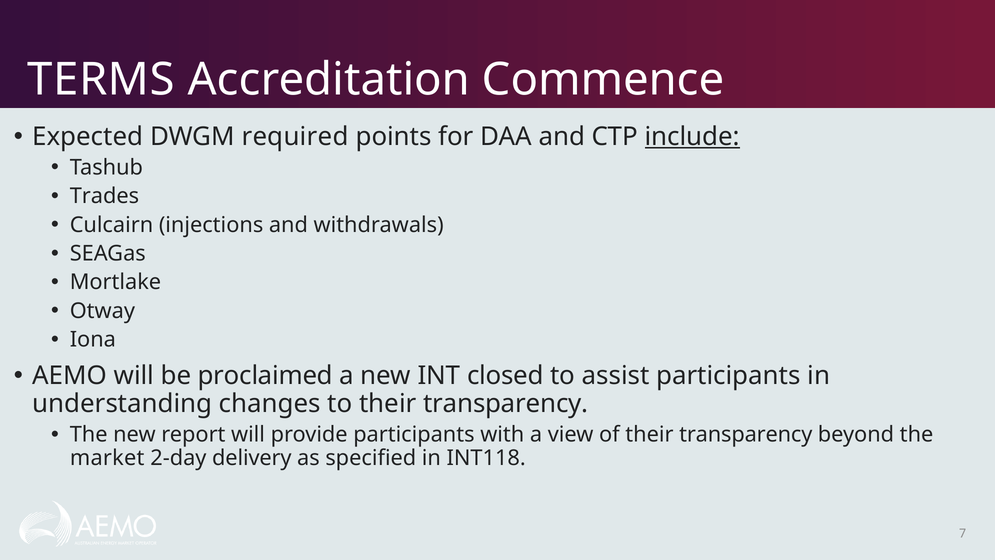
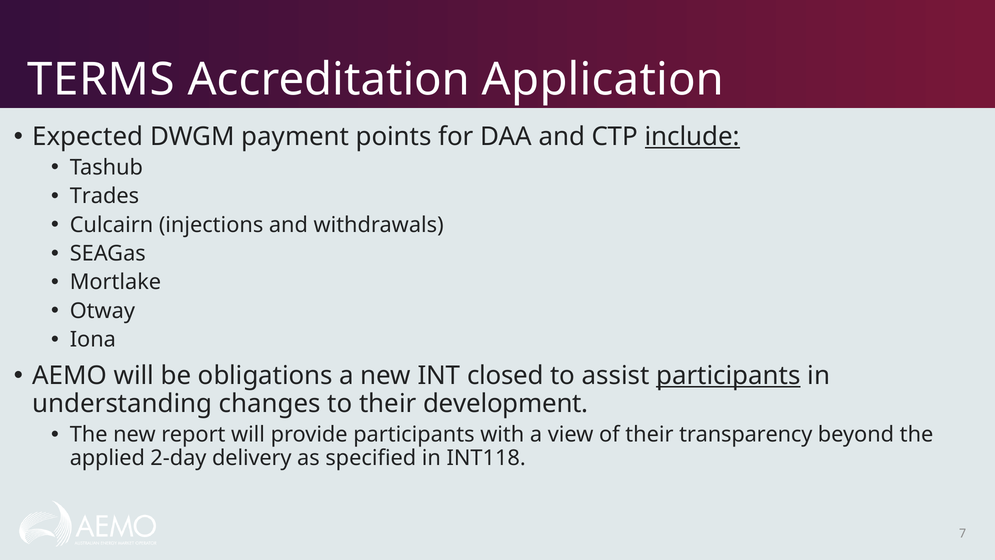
Commence: Commence -> Application
required: required -> payment
proclaimed: proclaimed -> obligations
participants at (728, 376) underline: none -> present
to their transparency: transparency -> development
market: market -> applied
